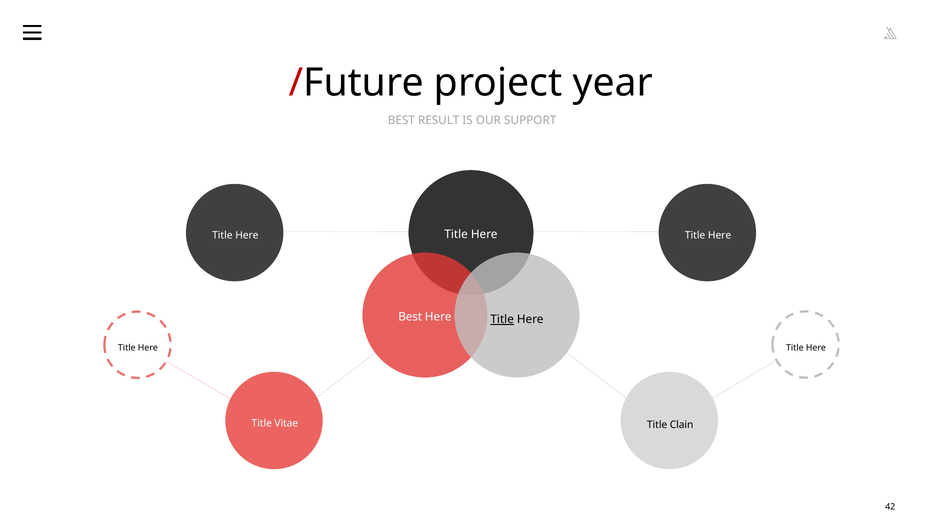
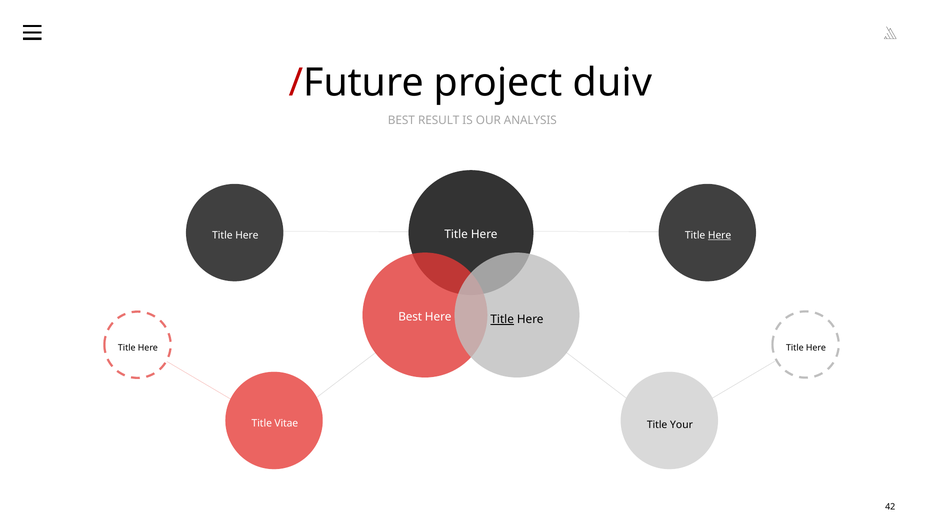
year: year -> duiv
SUPPORT: SUPPORT -> ANALYSIS
Here at (720, 235) underline: none -> present
Clain: Clain -> Your
